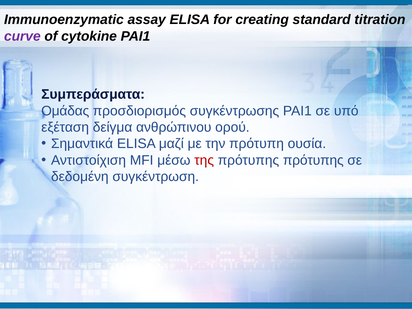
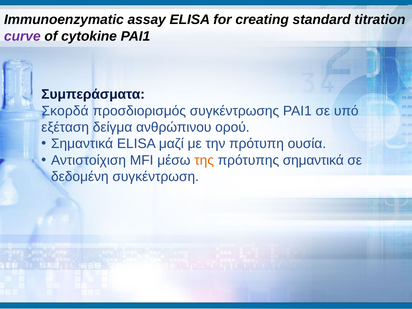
Ομάδας: Ομάδας -> Σκορδά
της colour: red -> orange
πρότυπης πρότυπης: πρότυπης -> σημαντικά
